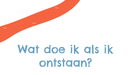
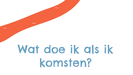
ontstaan: ontstaan -> komsten
